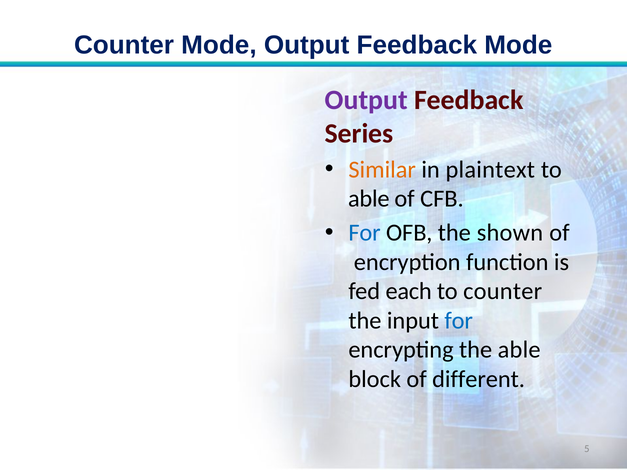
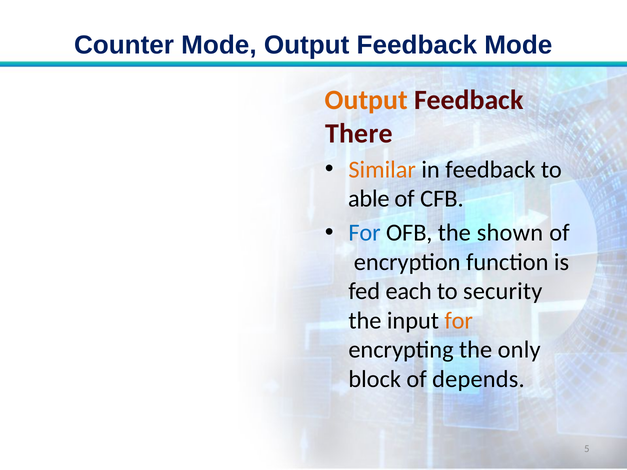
Output at (366, 100) colour: purple -> orange
Series: Series -> There
in plaintext: plaintext -> feedback
to counter: counter -> security
for at (459, 321) colour: blue -> orange
the able: able -> only
different: different -> depends
